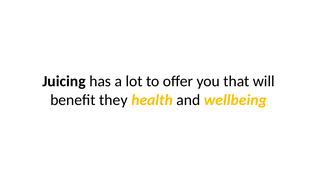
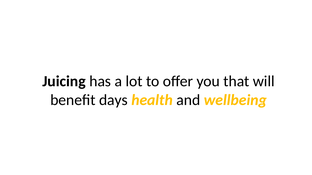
they: they -> days
